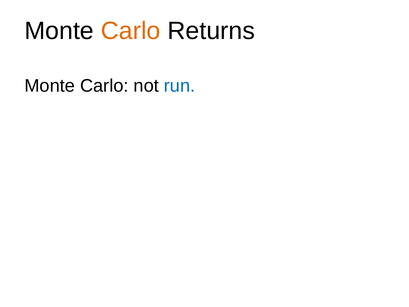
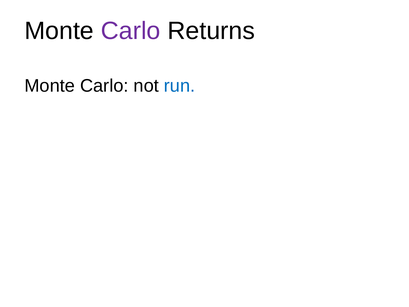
Carlo at (131, 31) colour: orange -> purple
